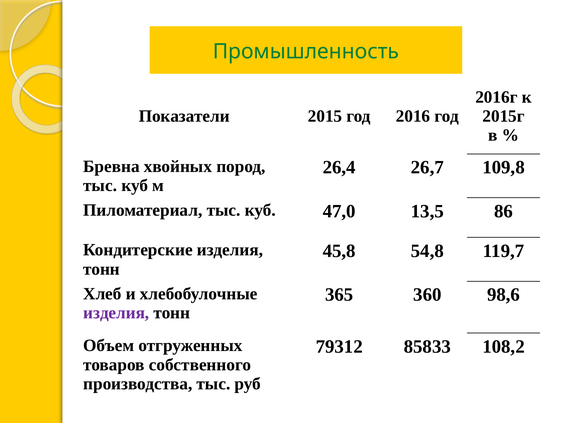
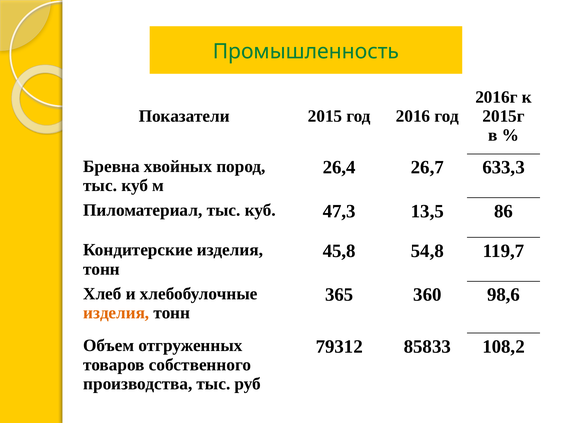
109,8: 109,8 -> 633,3
47,0: 47,0 -> 47,3
изделия at (116, 313) colour: purple -> orange
